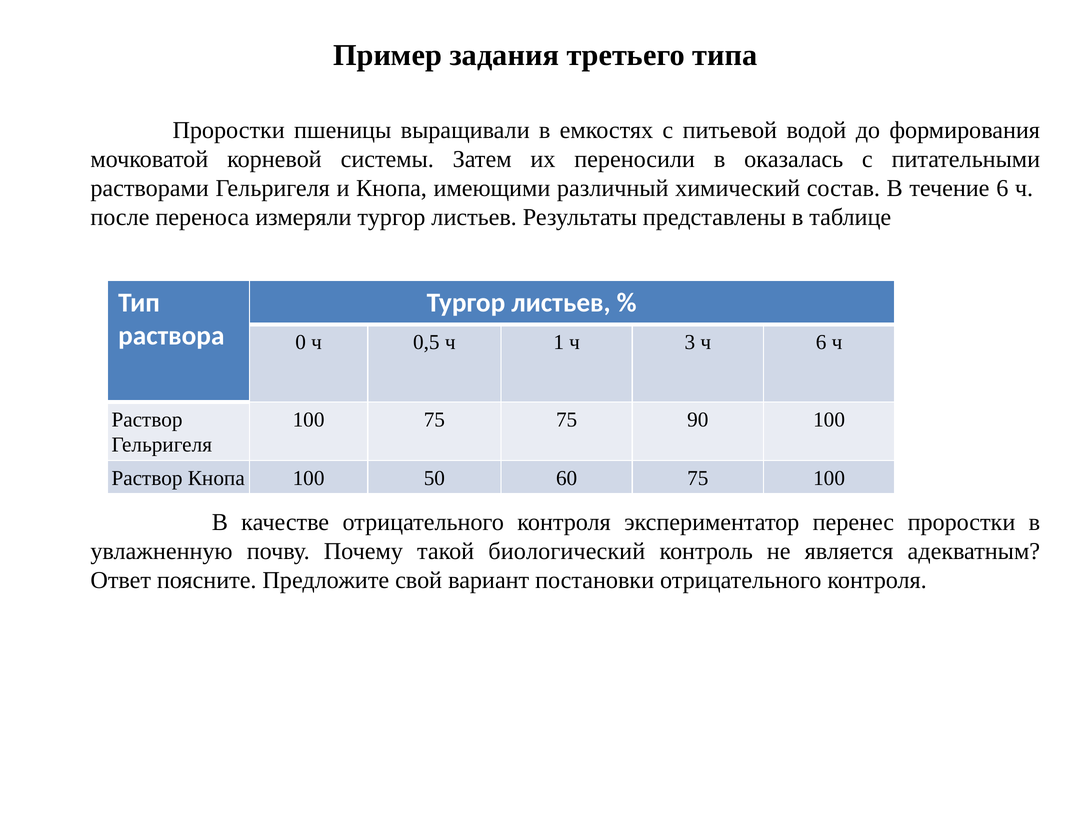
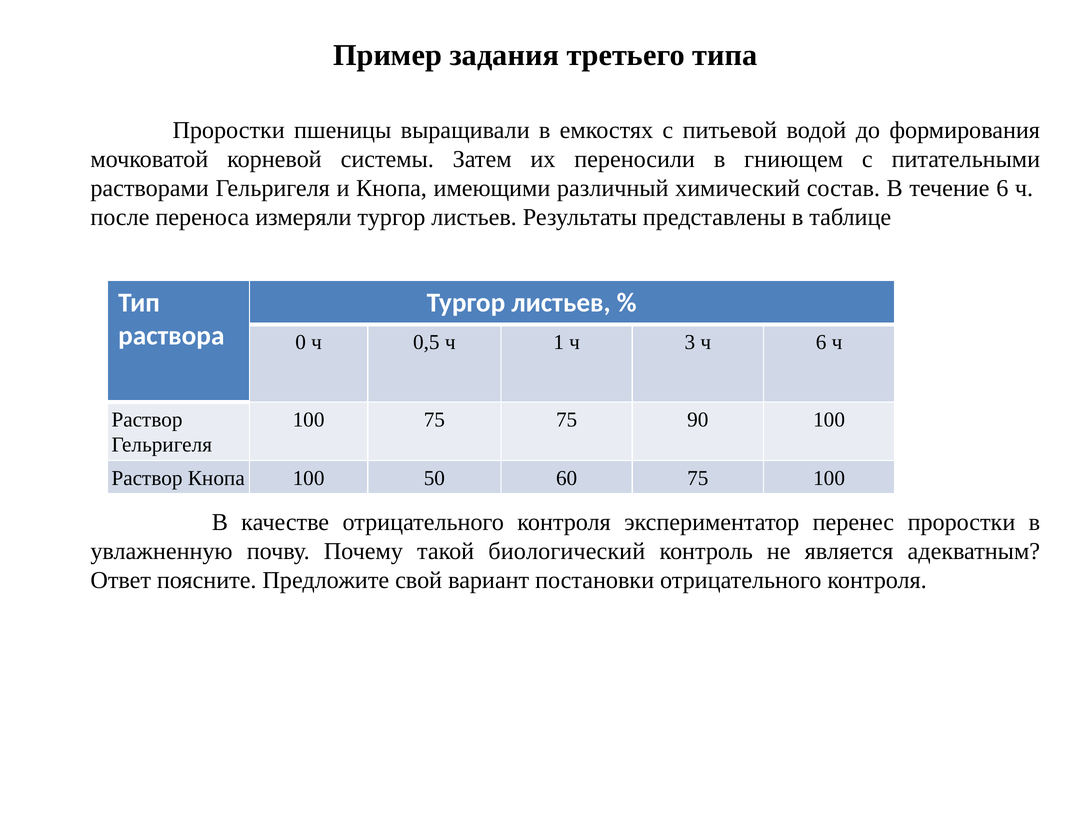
оказалась: оказалась -> гниющем
